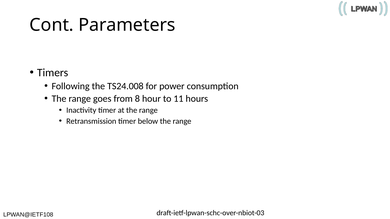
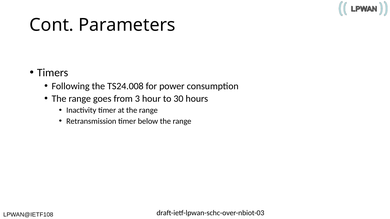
8: 8 -> 3
11: 11 -> 30
